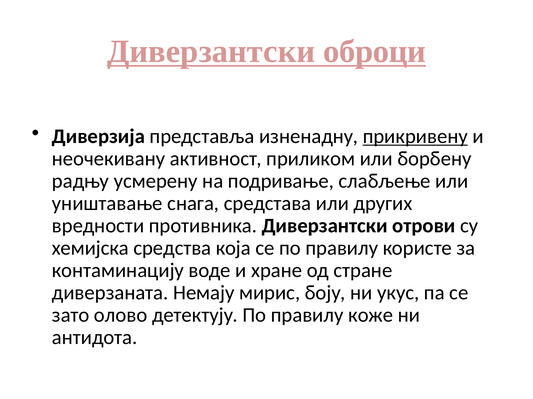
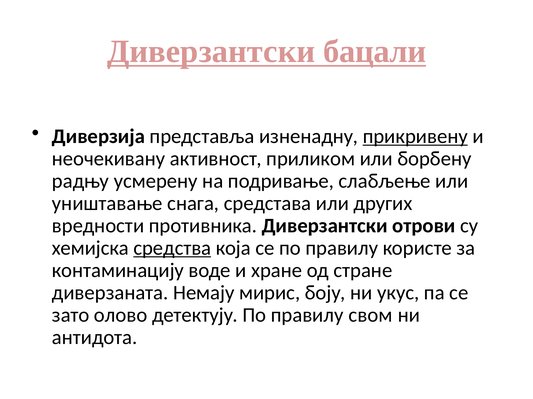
оброци: оброци -> бацали
средства underline: none -> present
коже: коже -> свом
